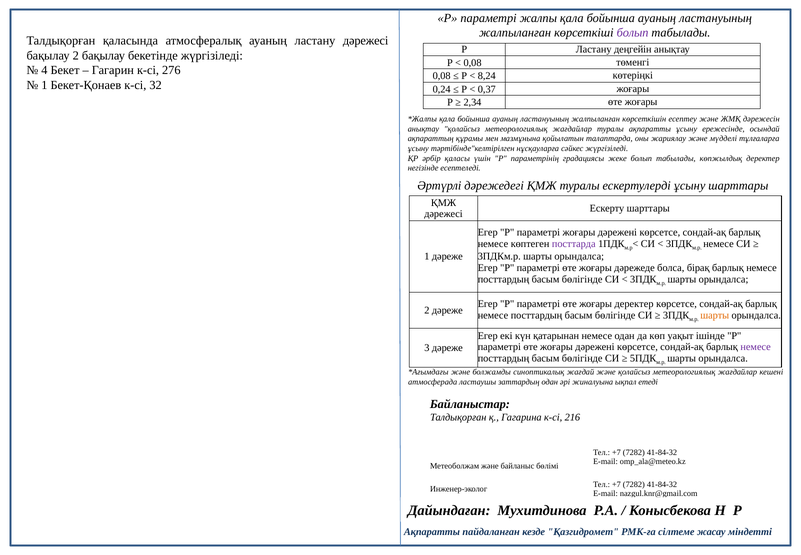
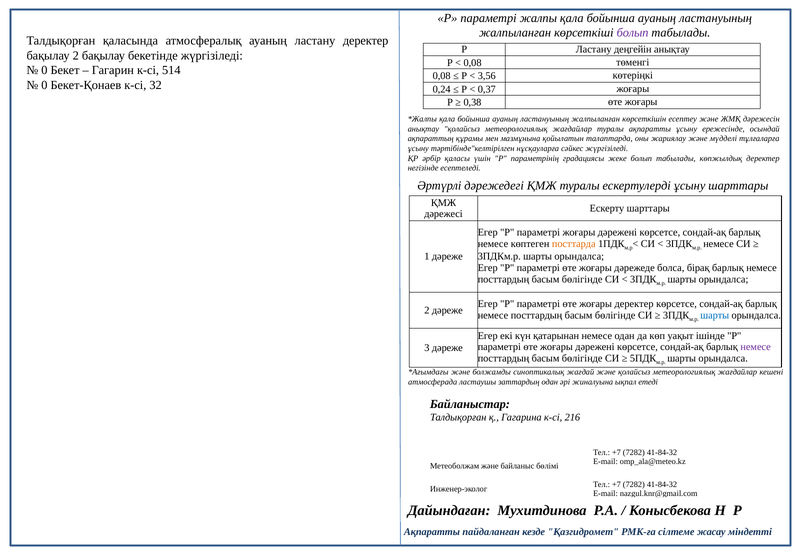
ластану дәрежесі: дәрежесі -> деректер
4 at (44, 70): 4 -> 0
276: 276 -> 514
8,24: 8,24 -> 3,56
1 at (44, 85): 1 -> 0
2,34: 2,34 -> 0,38
посттарда colour: purple -> orange
шарты at (715, 315) colour: orange -> blue
